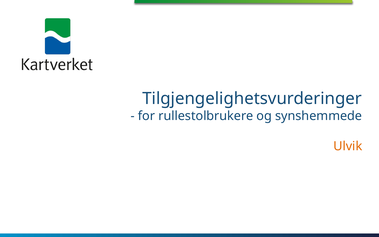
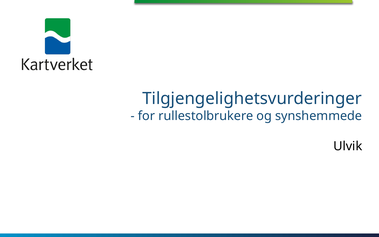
Ulvik colour: orange -> black
